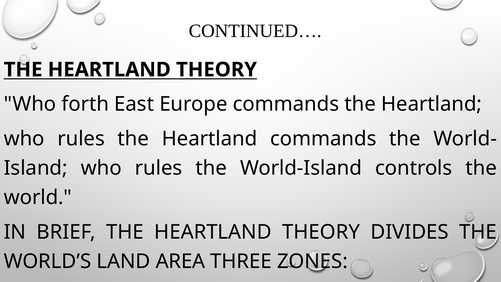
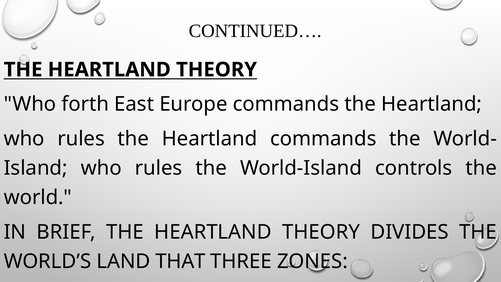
AREA: AREA -> THAT
